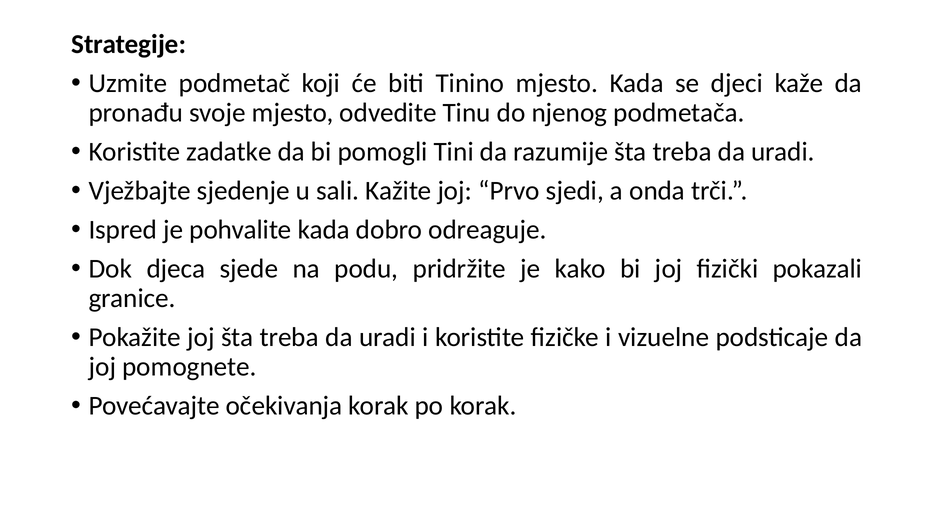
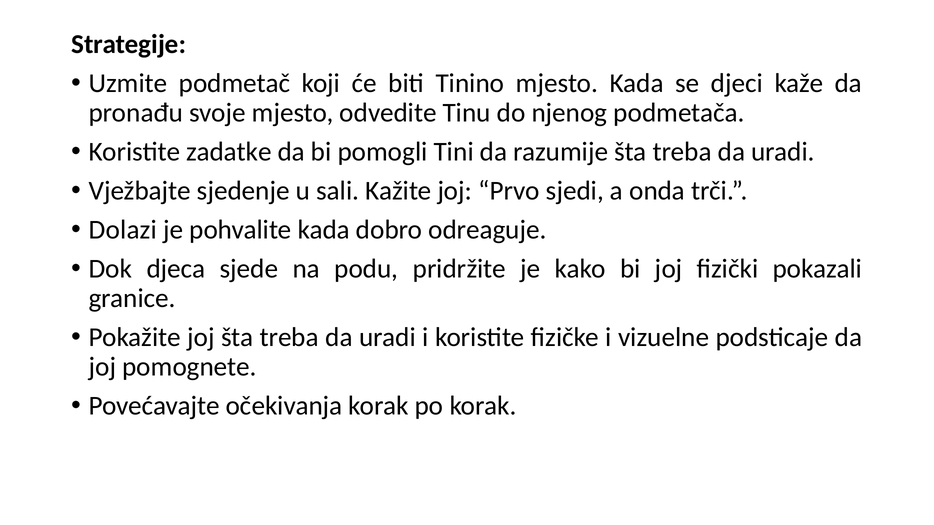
Ispred: Ispred -> Dolazi
